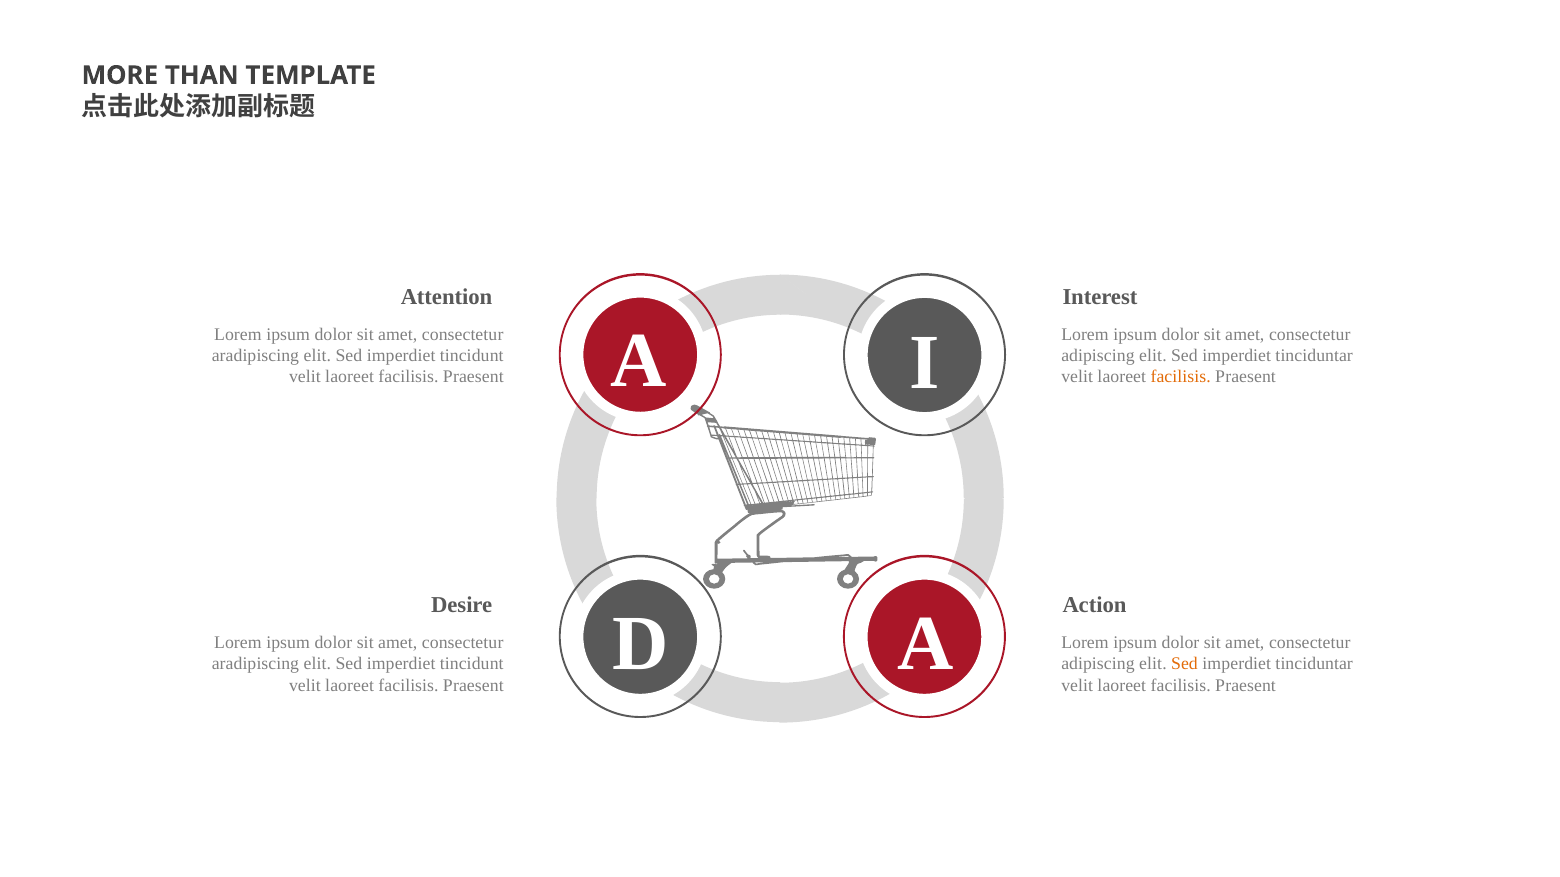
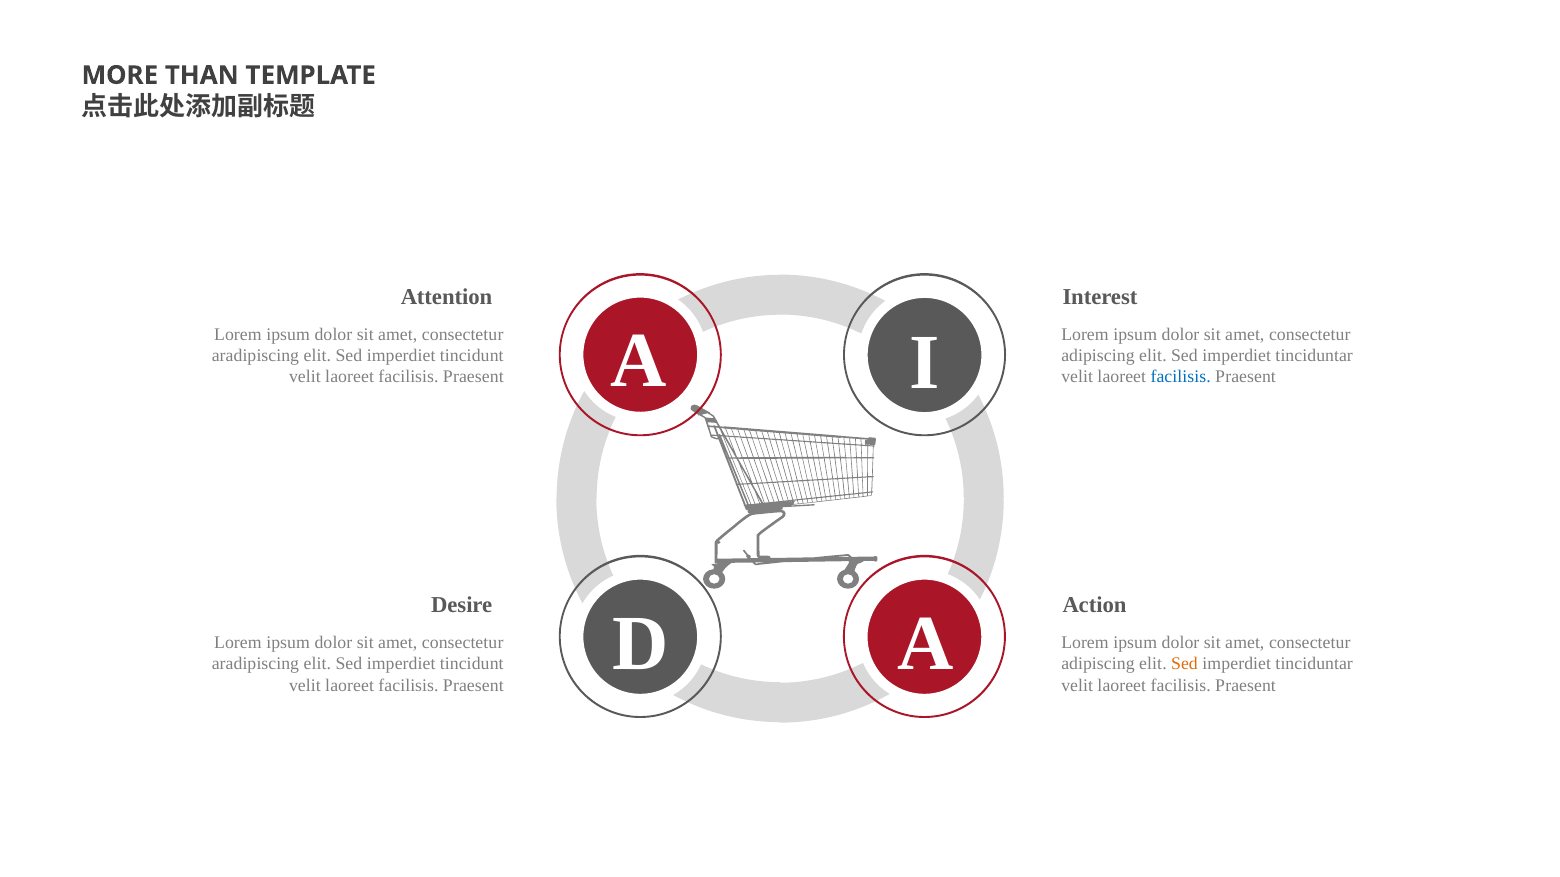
facilisis at (1181, 377) colour: orange -> blue
